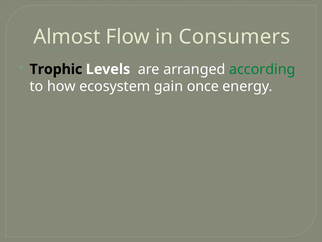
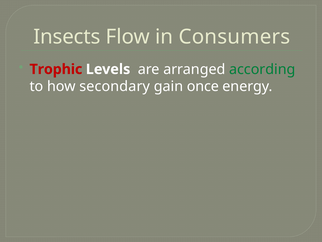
Almost: Almost -> Insects
Trophic colour: black -> red
ecosystem: ecosystem -> secondary
